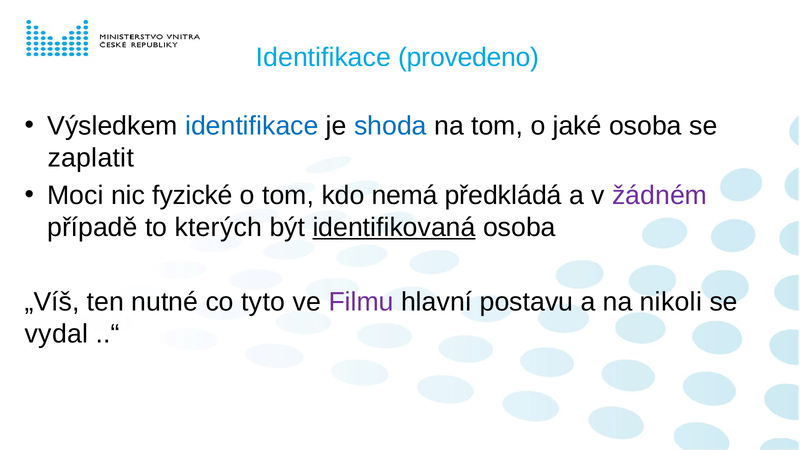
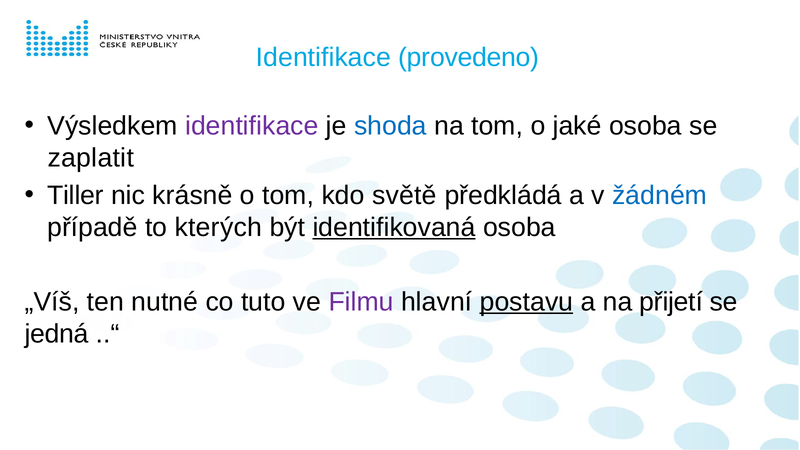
identifikace at (252, 126) colour: blue -> purple
Moci: Moci -> Tiller
fyzické: fyzické -> krásně
nemá: nemá -> světě
žádném colour: purple -> blue
tyto: tyto -> tuto
postavu underline: none -> present
nikoli: nikoli -> přijetí
vydal: vydal -> jedná
